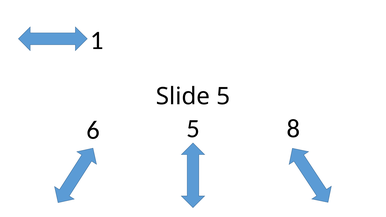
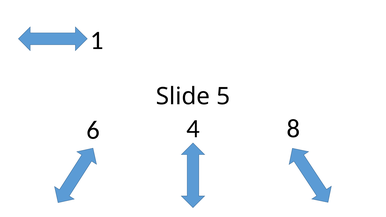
6 5: 5 -> 4
